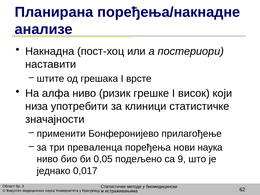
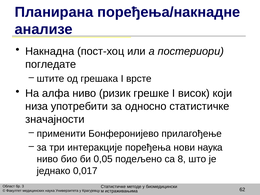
наставити: наставити -> погледате
клиници: клиници -> односно
преваленца: преваленца -> интеракције
9: 9 -> 8
